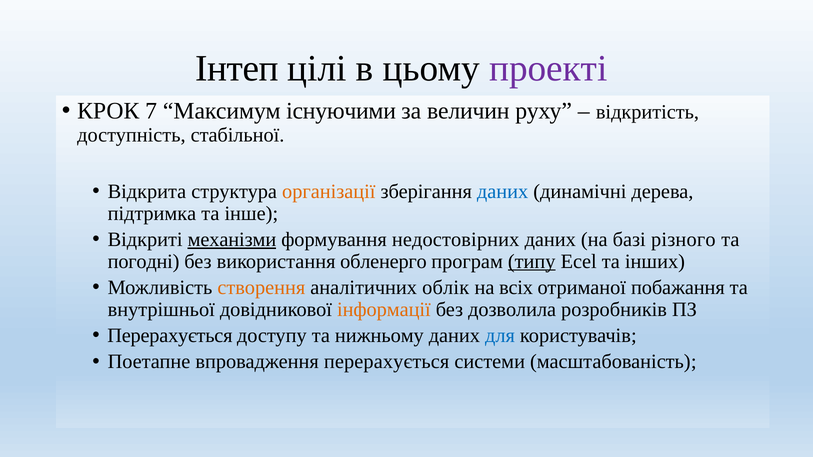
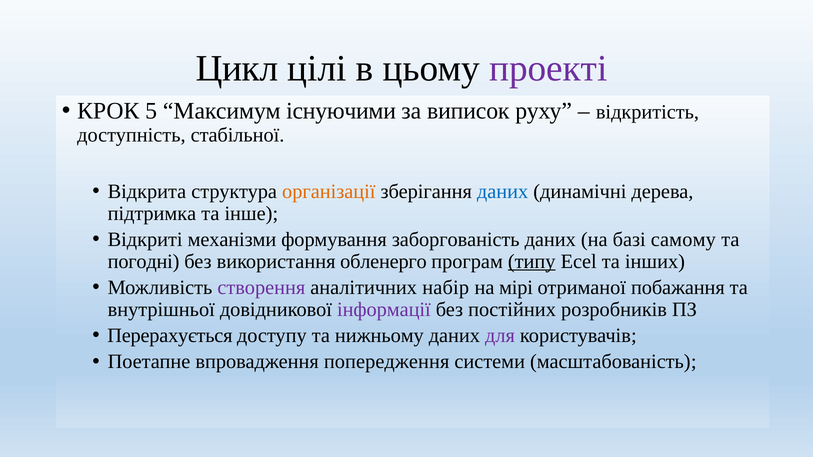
Інтеп: Інтеп -> Цикл
7: 7 -> 5
величин: величин -> виписок
механізми underline: present -> none
недостовірних: недостовірних -> заборгованість
різного: різного -> самому
створення colour: orange -> purple
облік: облік -> набір
всіх: всіх -> мірі
інформації colour: orange -> purple
дозволила: дозволила -> постійних
для colour: blue -> purple
впровадження перерахується: перерахується -> попередження
